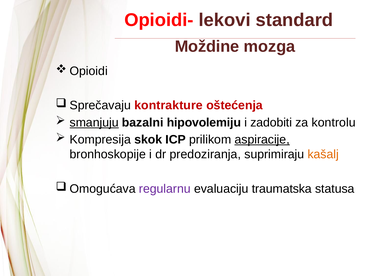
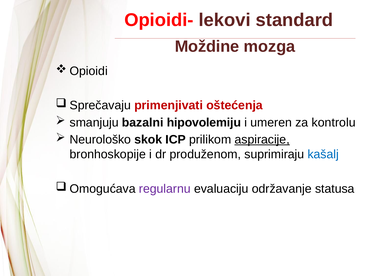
kontrakture: kontrakture -> primenjivati
smanjuju underline: present -> none
zadobiti: zadobiti -> umeren
Kompresija: Kompresija -> Neurološko
predoziranja: predoziranja -> produženom
kašalj colour: orange -> blue
traumatska: traumatska -> održavanje
